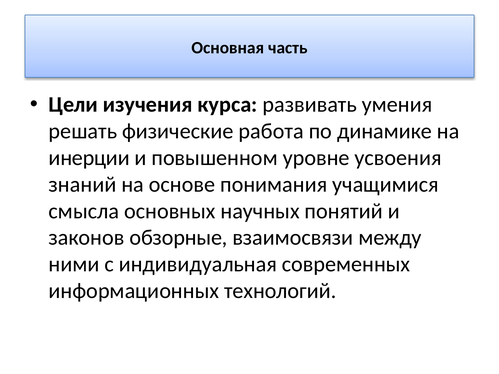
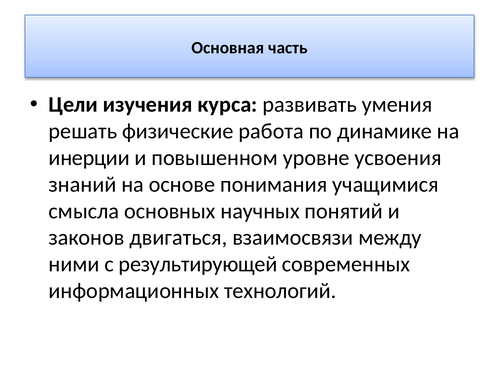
обзорные: обзорные -> двигаться
индивидуальная: индивидуальная -> результирующей
